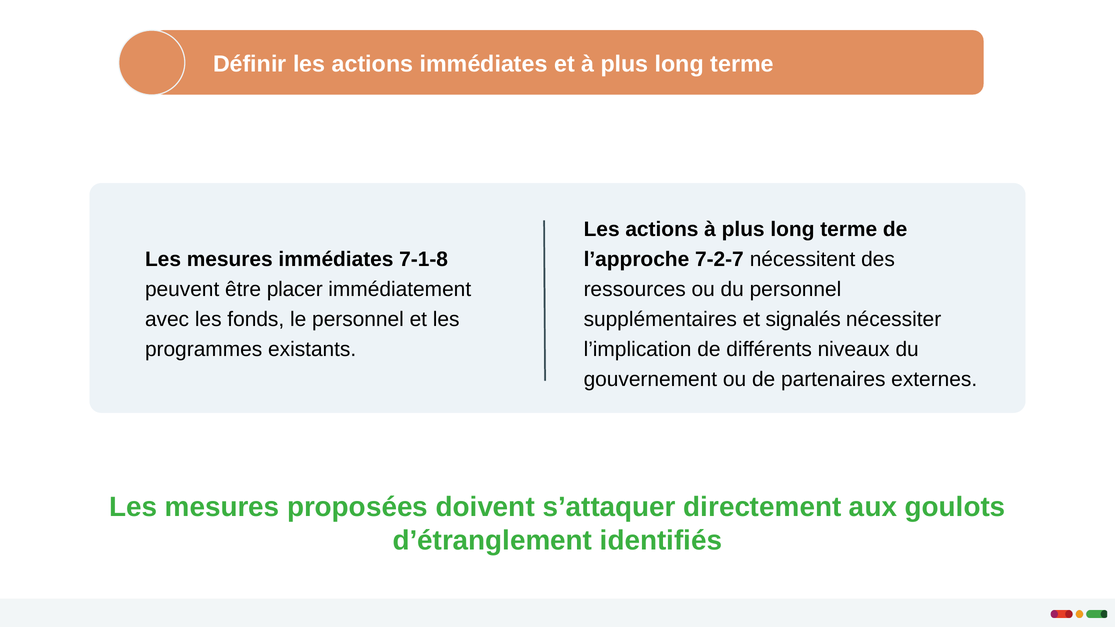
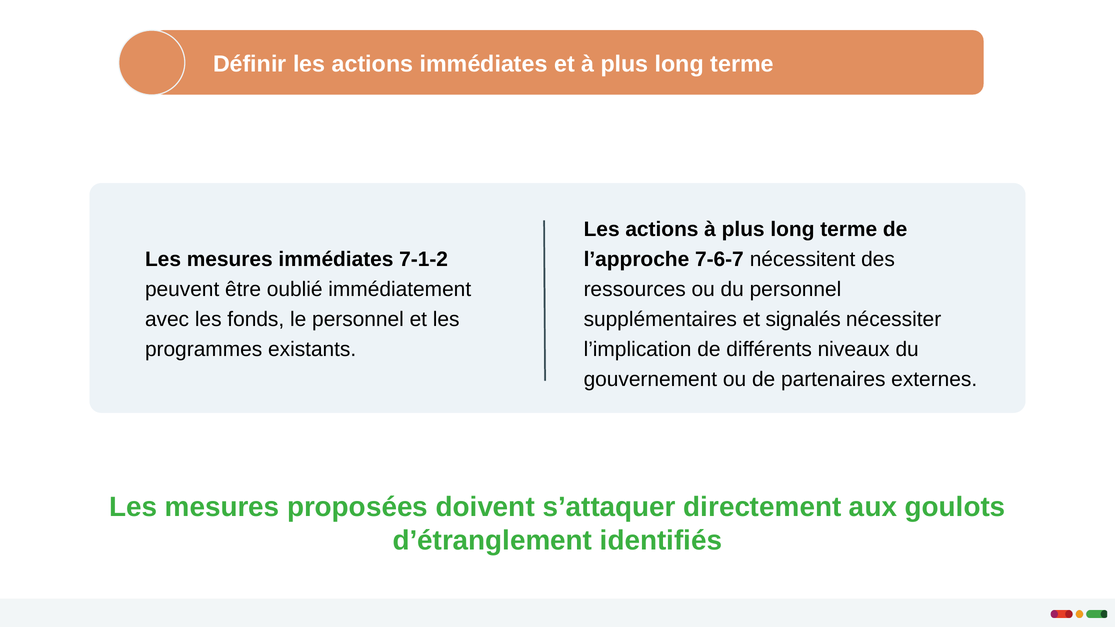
7-2-7: 7-2-7 -> 7-6-7
7-1-8: 7-1-8 -> 7-1-2
placer: placer -> oublié
